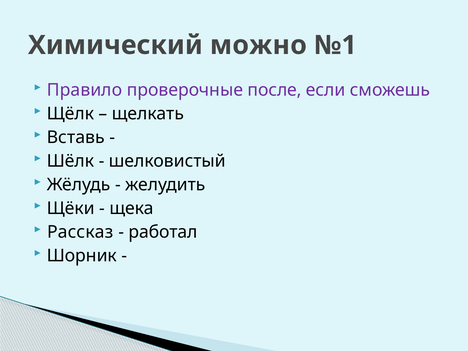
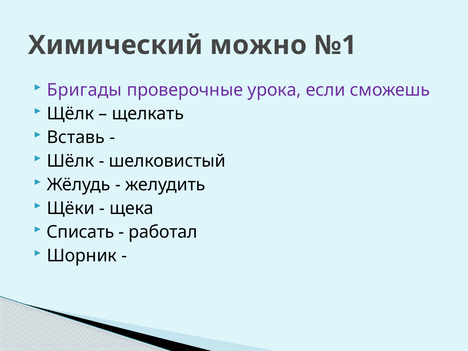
Правило: Правило -> Бригады
после: после -> урока
Рассказ: Рассказ -> Списать
